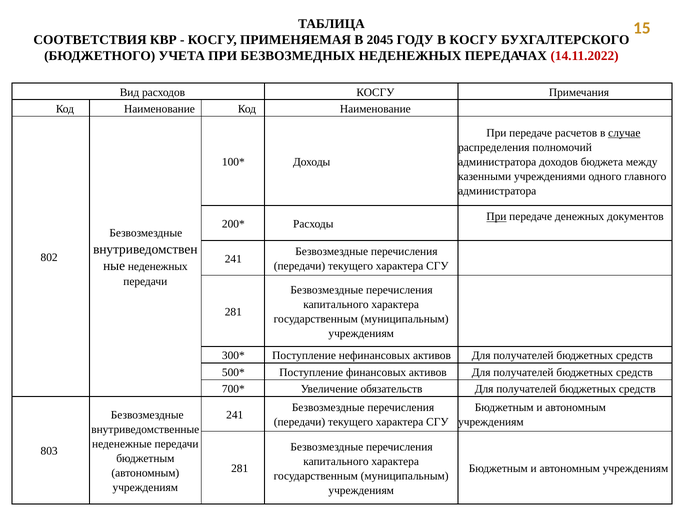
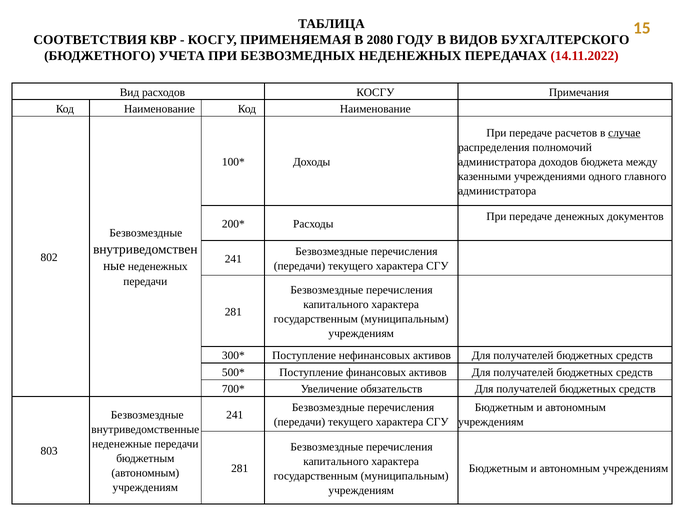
2045: 2045 -> 2080
В КОСГУ: КОСГУ -> ВИДОВ
При at (496, 217) underline: present -> none
